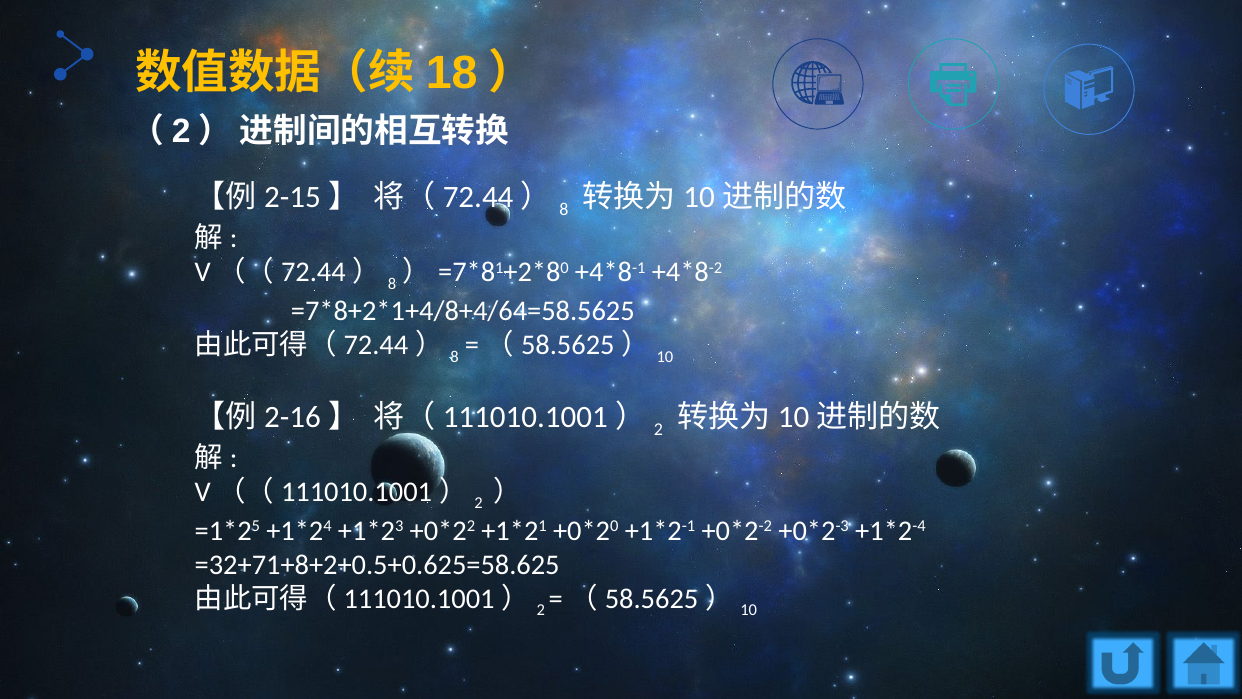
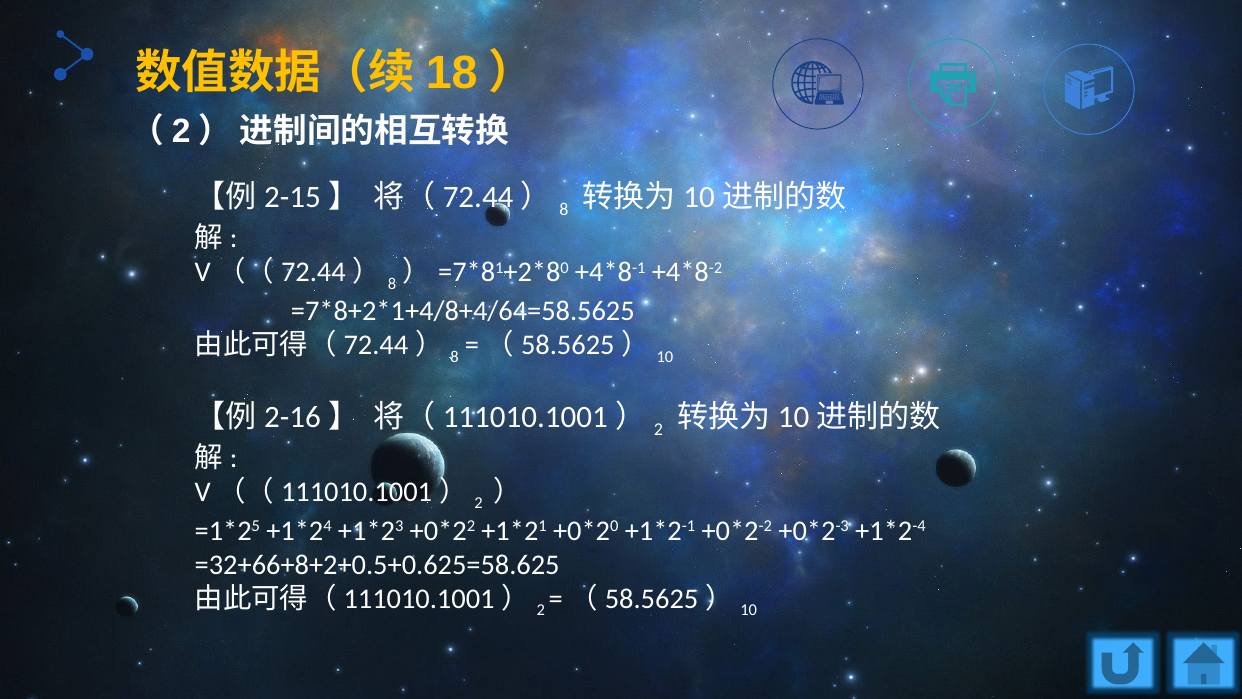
=32+71+8+2+0.5+0.625=58.625: =32+71+8+2+0.5+0.625=58.625 -> =32+66+8+2+0.5+0.625=58.625
